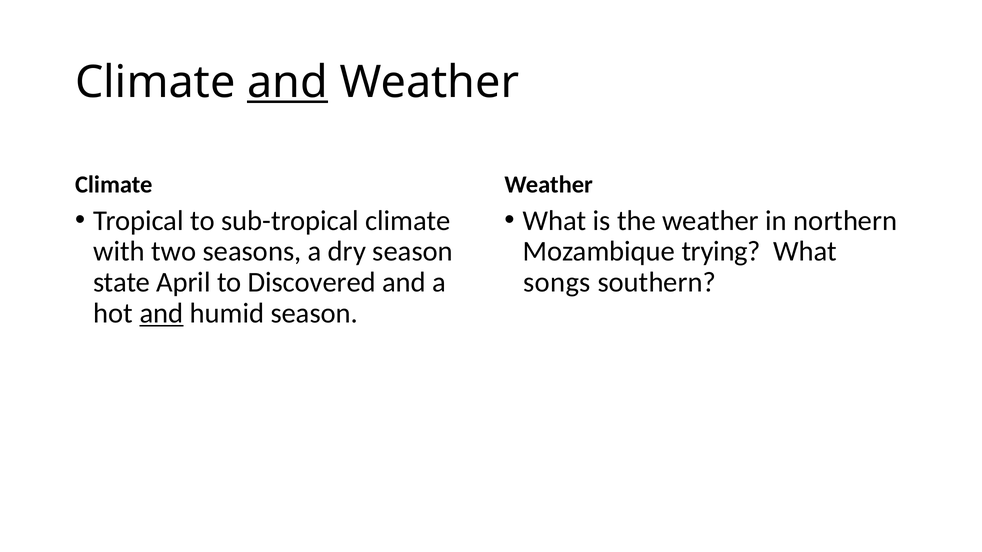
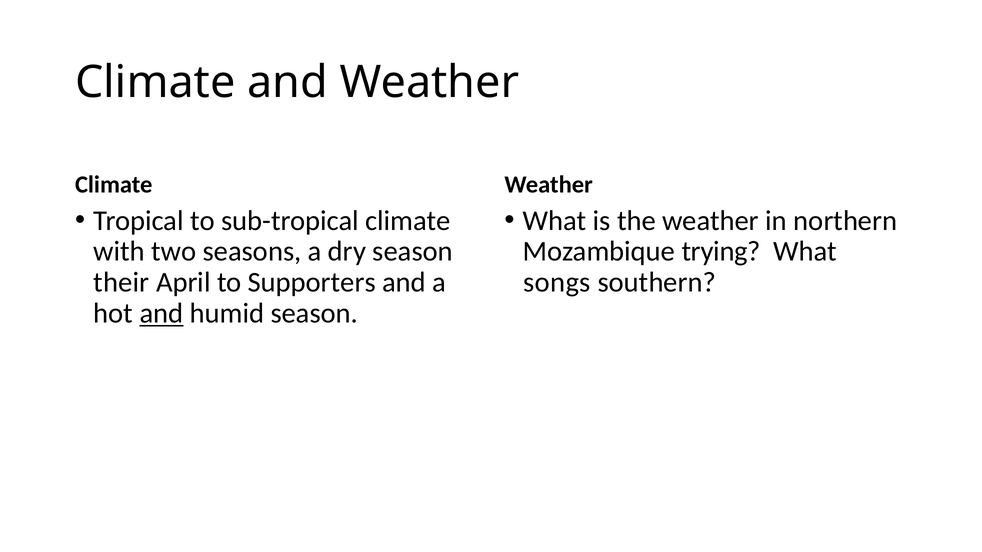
and at (288, 82) underline: present -> none
state: state -> their
Discovered: Discovered -> Supporters
